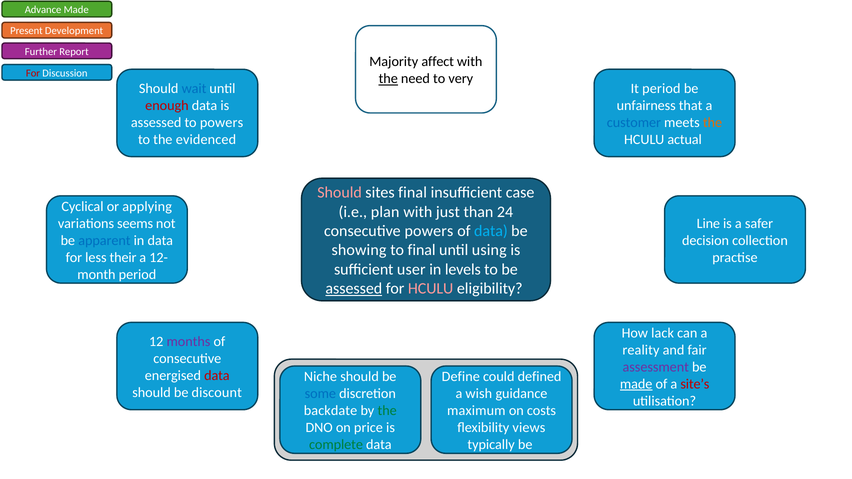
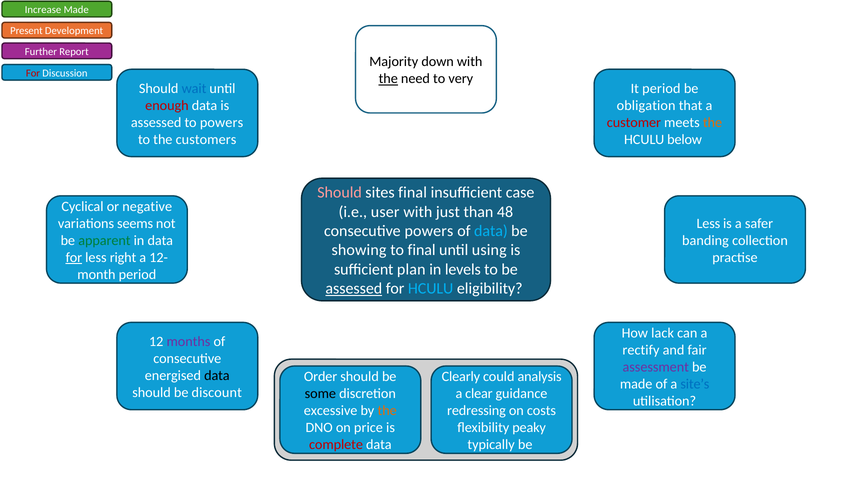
Advance: Advance -> Increase
affect: affect -> down
unfairness: unfairness -> obligation
customer colour: blue -> red
evidenced: evidenced -> customers
actual: actual -> below
applying: applying -> negative
plan: plan -> user
24: 24 -> 48
Line at (708, 224): Line -> Less
apparent colour: blue -> green
decision: decision -> banding
for at (74, 258) underline: none -> present
their: their -> right
user: user -> plan
HCULU at (431, 289) colour: pink -> light blue
reality: reality -> rectify
data at (217, 376) colour: red -> black
Niche: Niche -> Order
Define: Define -> Clearly
defined: defined -> analysis
made at (636, 384) underline: present -> none
site’s colour: red -> blue
some colour: blue -> black
wish: wish -> clear
backdate: backdate -> excessive
the at (387, 411) colour: green -> orange
maximum: maximum -> redressing
views: views -> peaky
complete colour: green -> red
